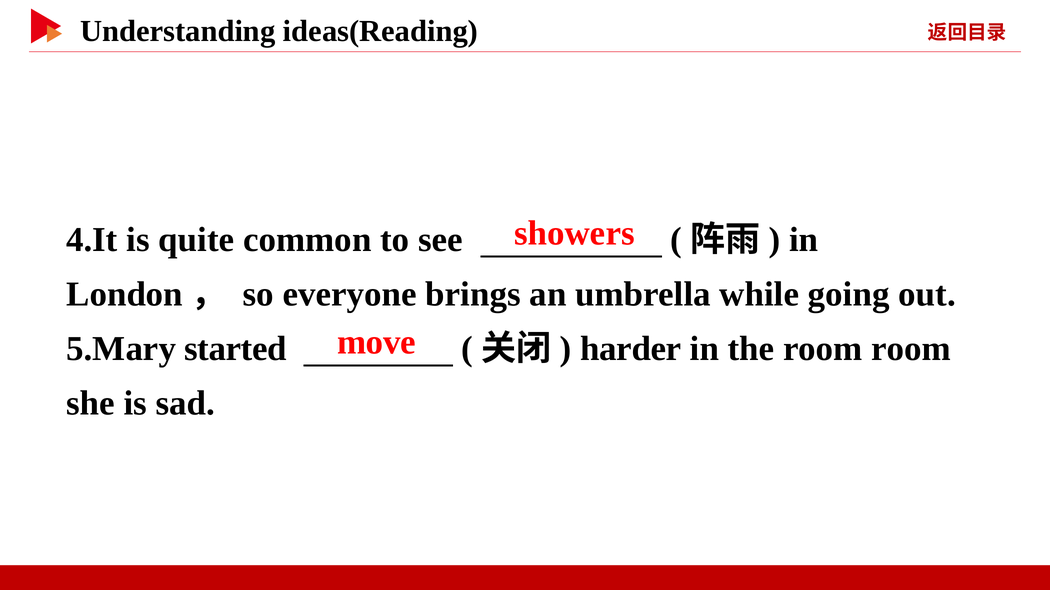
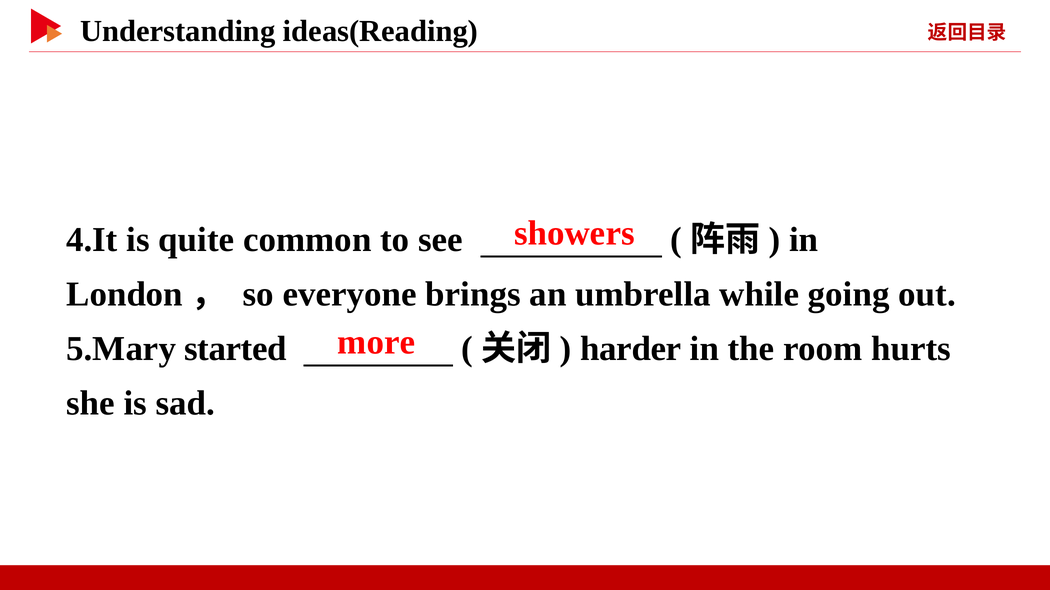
move: move -> more
room room: room -> hurts
